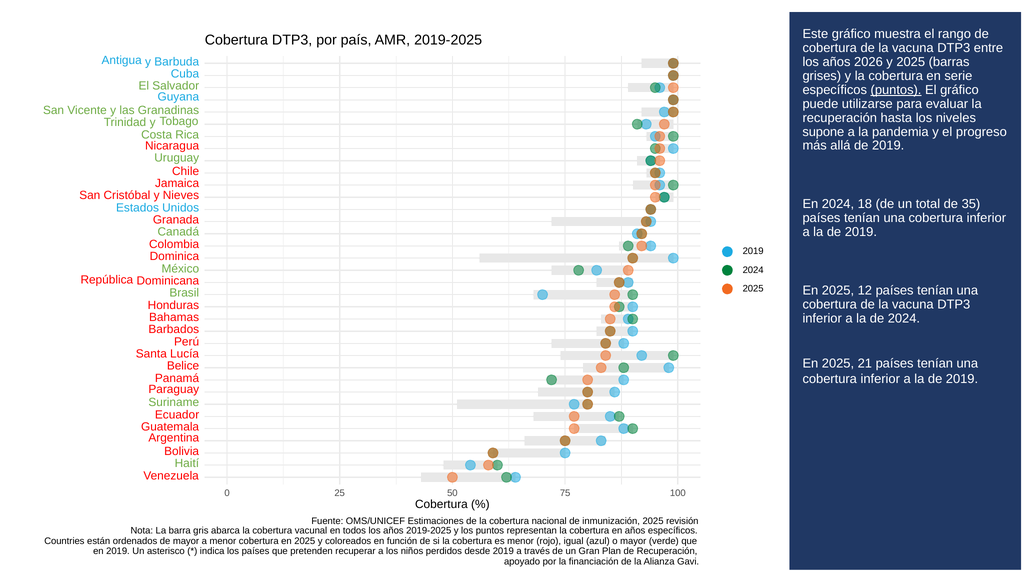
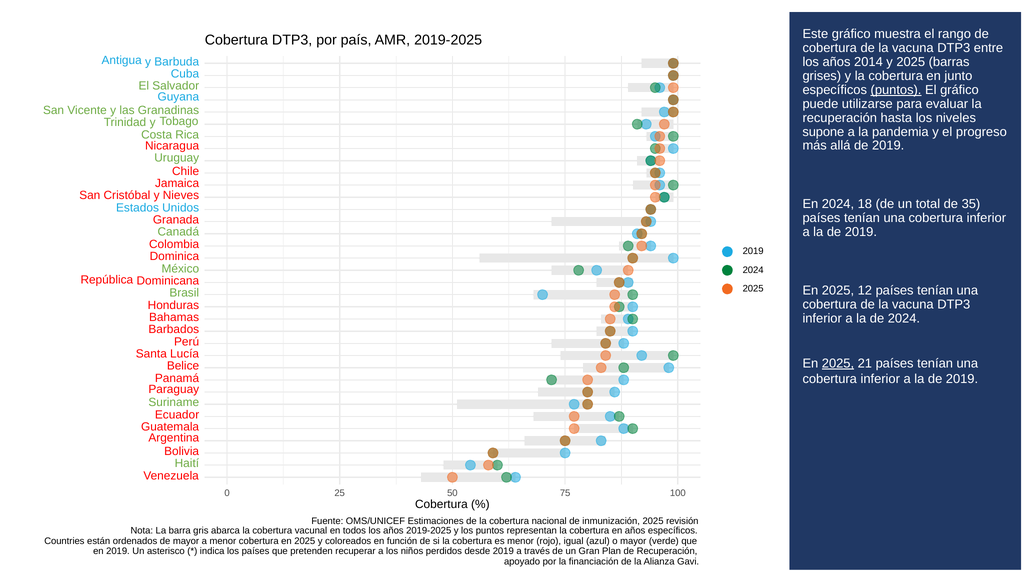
2026: 2026 -> 2014
serie: serie -> junto
2025 at (838, 363) underline: none -> present
